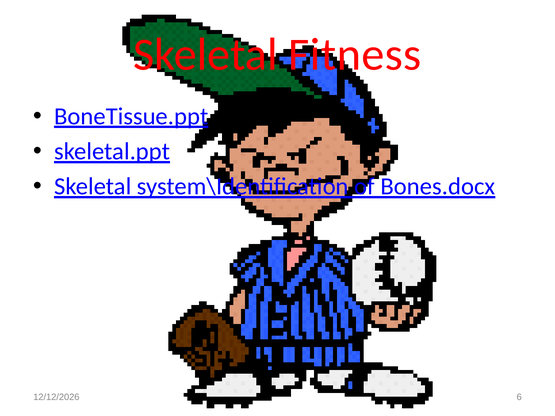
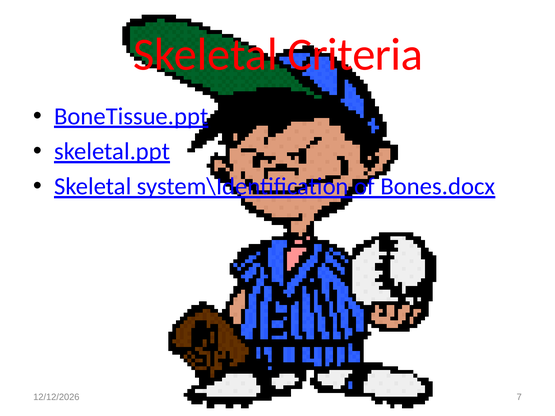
Fitness: Fitness -> Criteria
6: 6 -> 7
